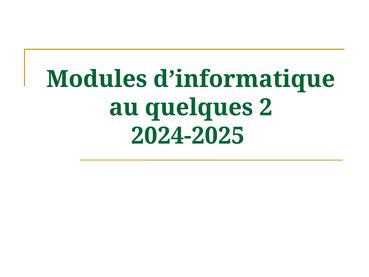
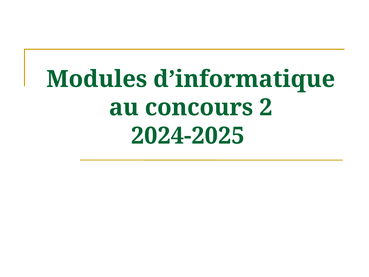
quelques: quelques -> concours
